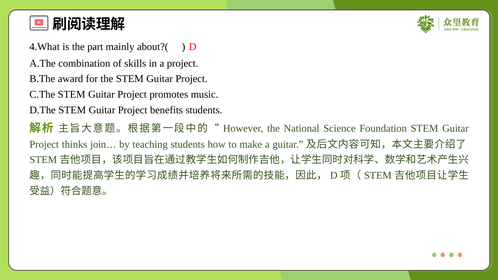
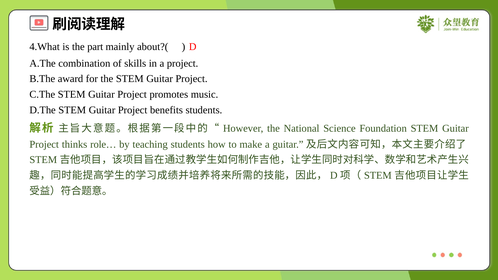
join…: join… -> role…
